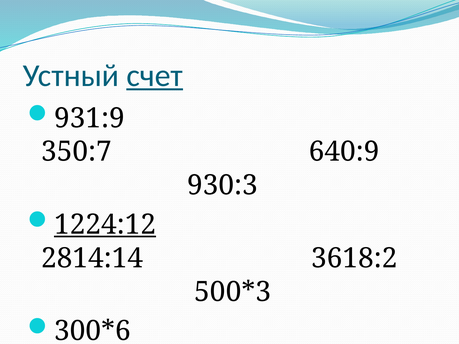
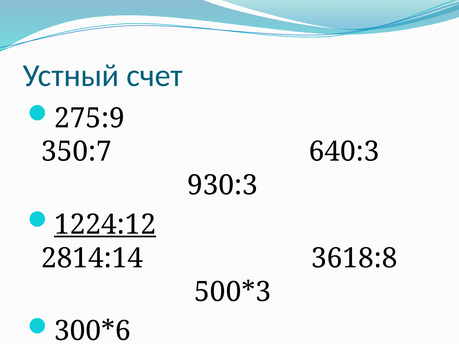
счет underline: present -> none
931:9: 931:9 -> 275:9
640:9: 640:9 -> 640:3
3618:2: 3618:2 -> 3618:8
